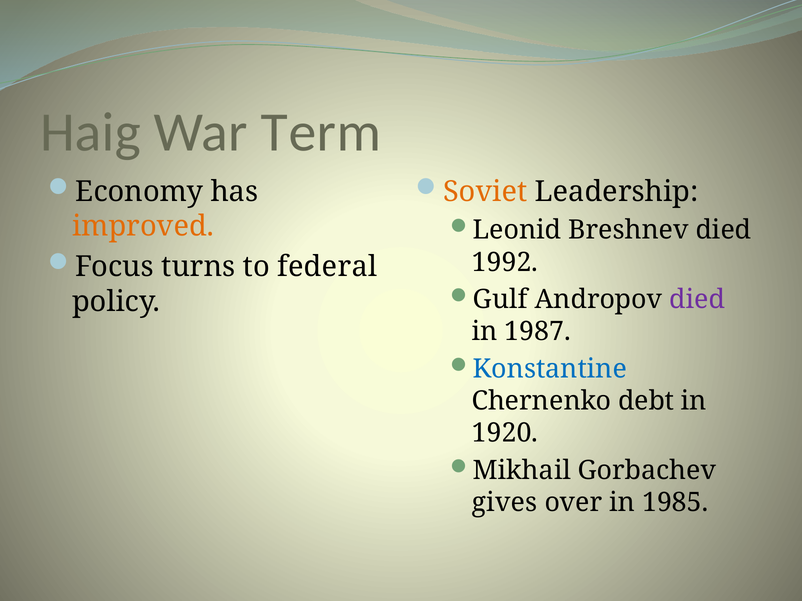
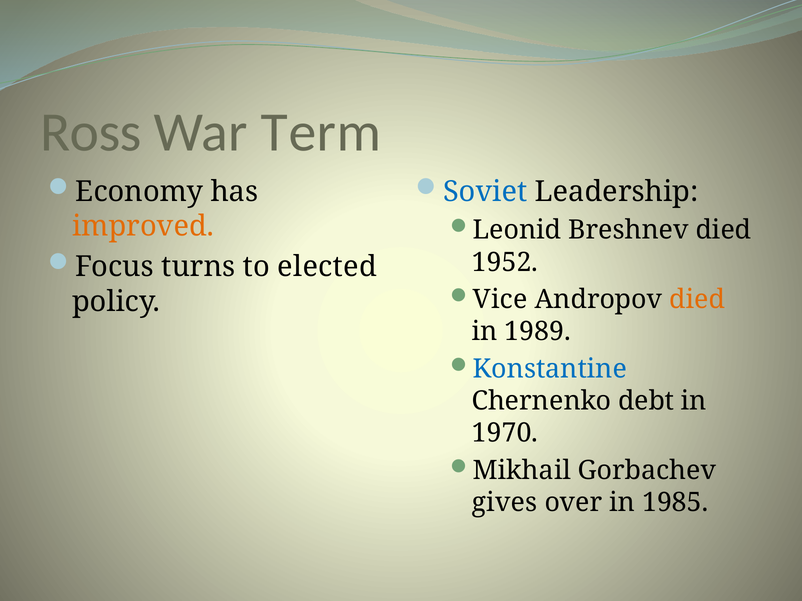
Haig: Haig -> Ross
Soviet colour: orange -> blue
federal: federal -> elected
1992: 1992 -> 1952
Gulf: Gulf -> Vice
died at (697, 300) colour: purple -> orange
1987: 1987 -> 1989
1920: 1920 -> 1970
